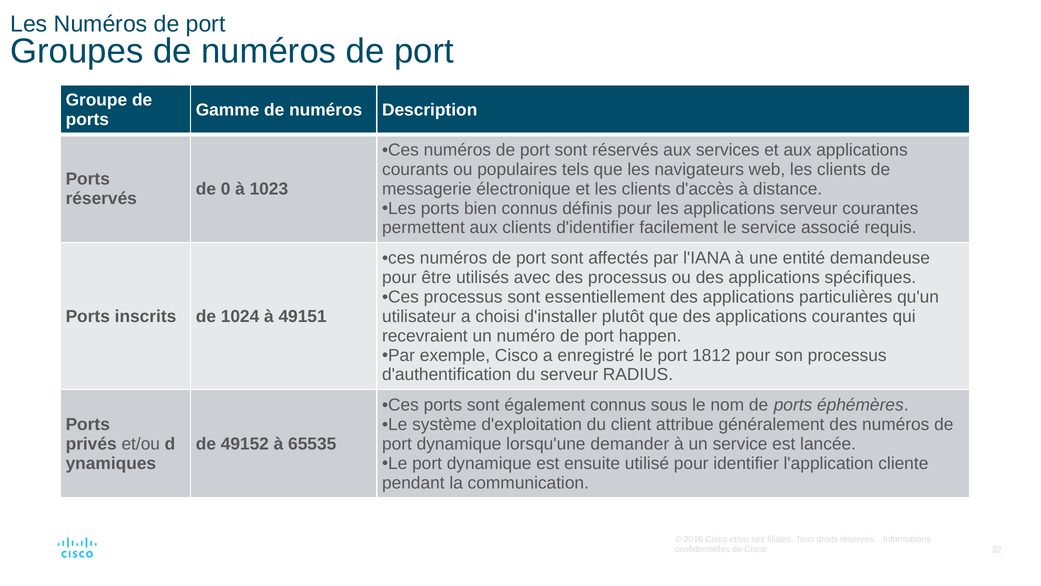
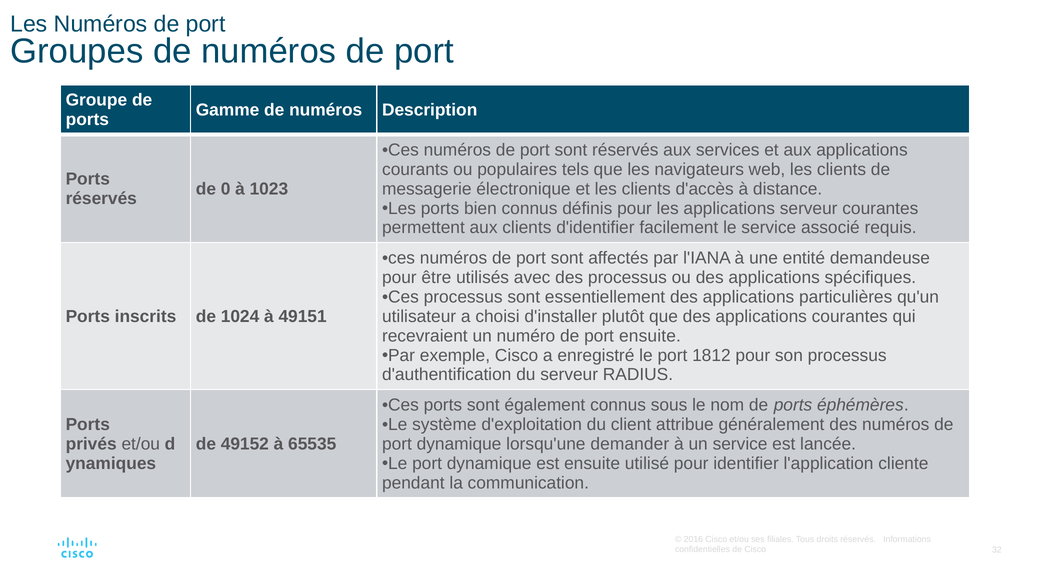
port happen: happen -> ensuite
